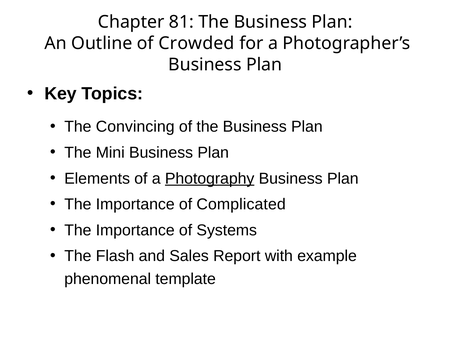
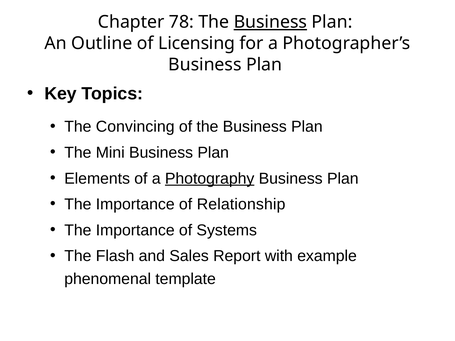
81: 81 -> 78
Business at (270, 22) underline: none -> present
Crowded: Crowded -> Licensing
Complicated: Complicated -> Relationship
